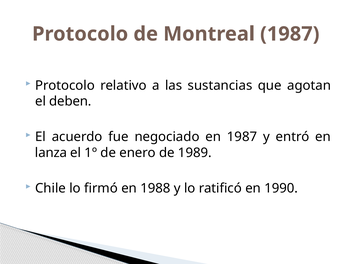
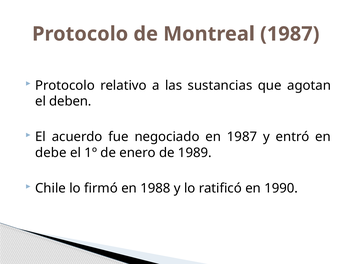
lanza: lanza -> debe
